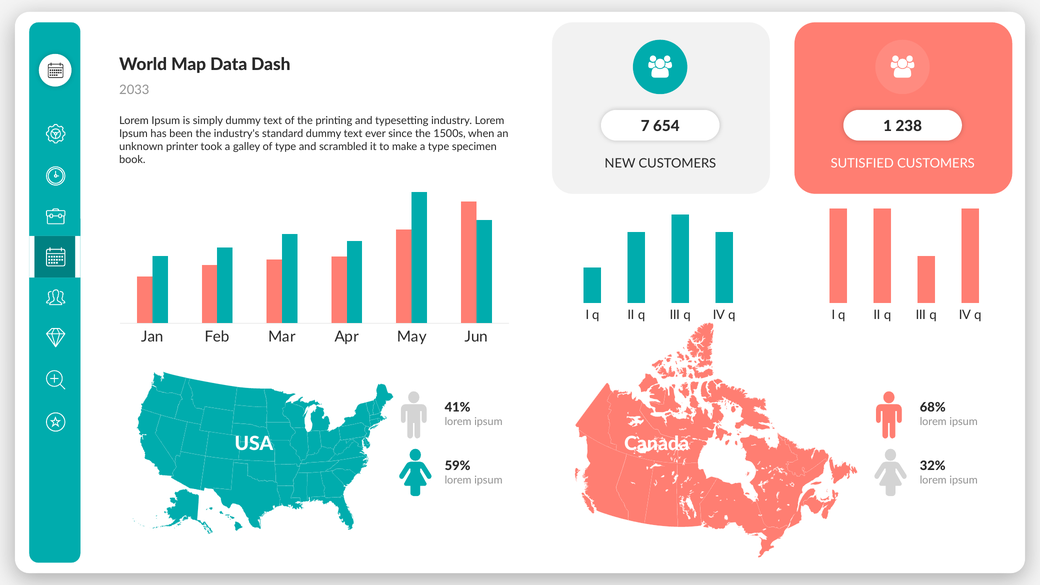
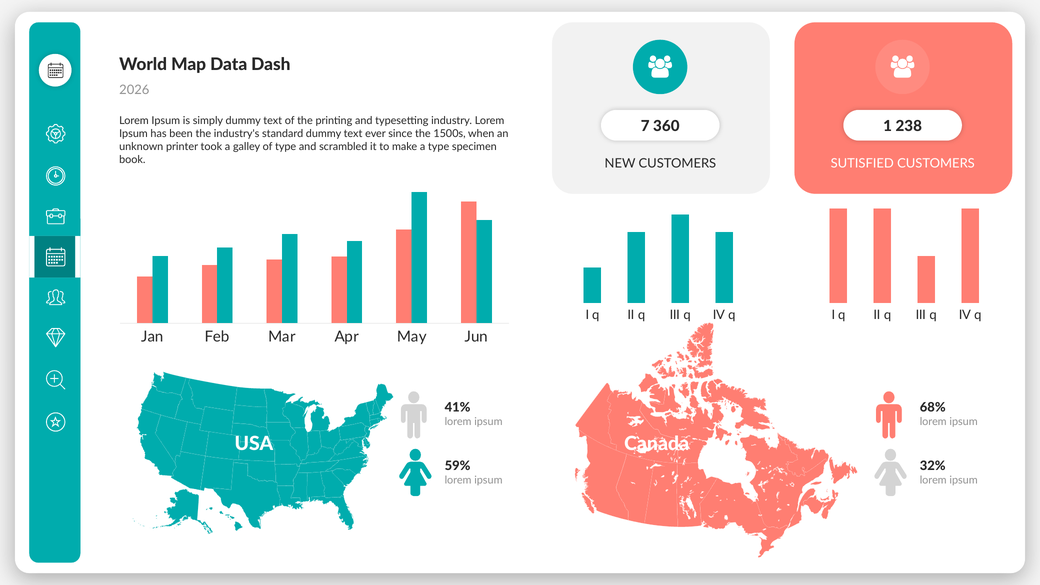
2033: 2033 -> 2026
654: 654 -> 360
